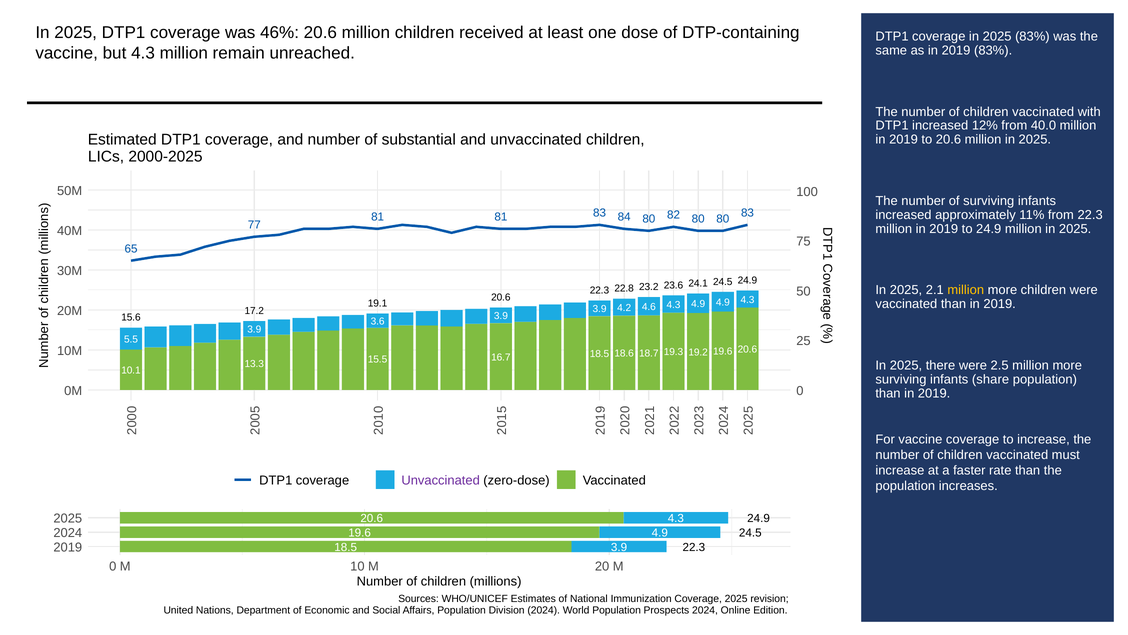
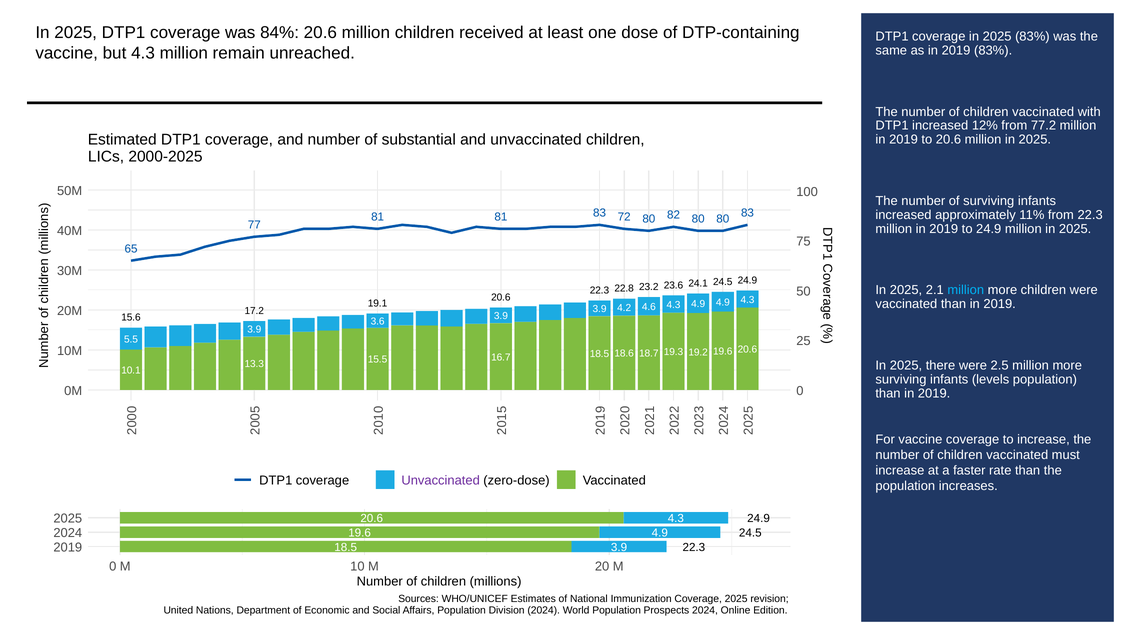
46%: 46% -> 84%
40.0: 40.0 -> 77.2
84: 84 -> 72
million at (966, 290) colour: yellow -> light blue
share: share -> levels
